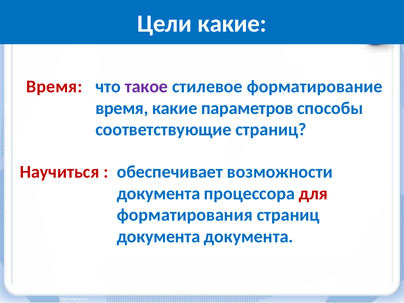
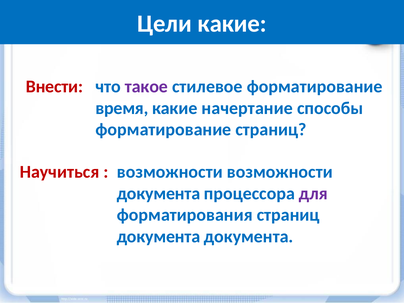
Время at (54, 87): Время -> Внести
параметров: параметров -> начертание
соответствующие at (163, 130): соответствующие -> форматирование
обеспечивает at (170, 172): обеспечивает -> возможности
для colour: red -> purple
